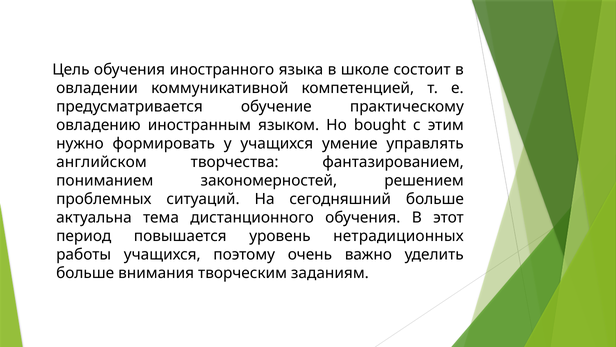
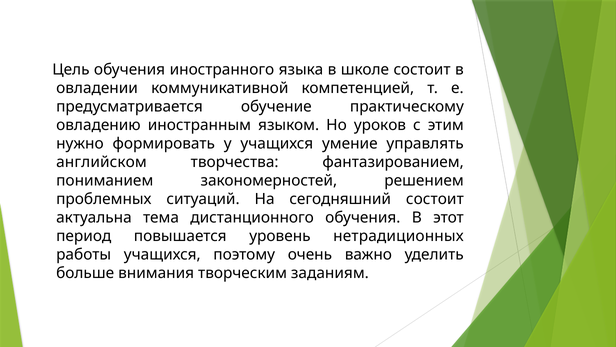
bought: bought -> уроков
сегодняшний больше: больше -> состоит
